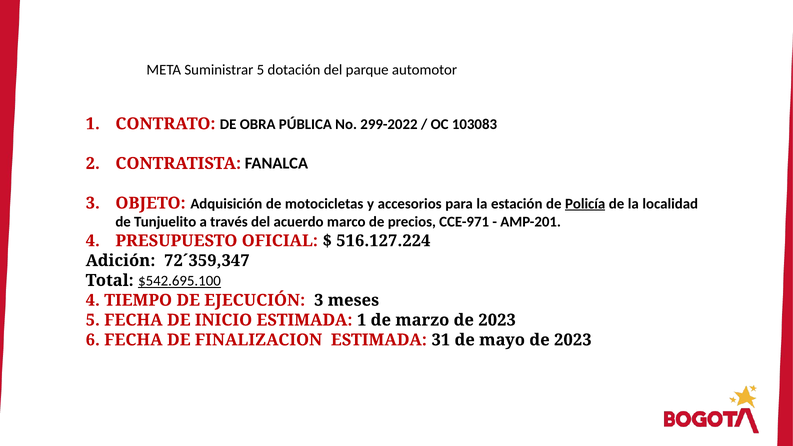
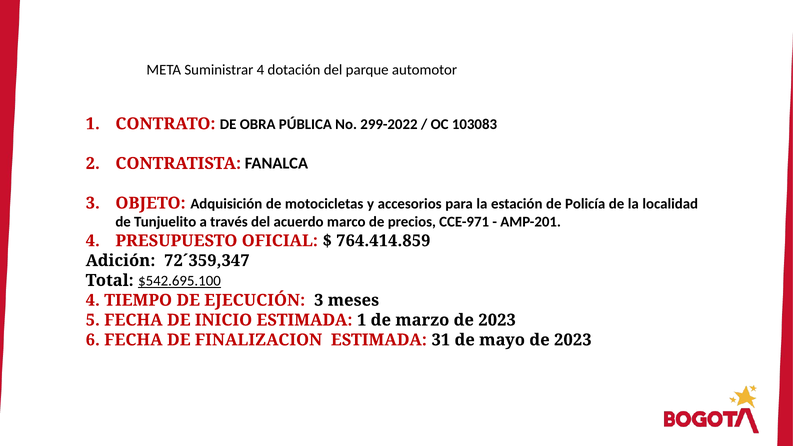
Suministrar 5: 5 -> 4
Policía underline: present -> none
516.127.224: 516.127.224 -> 764.414.859
